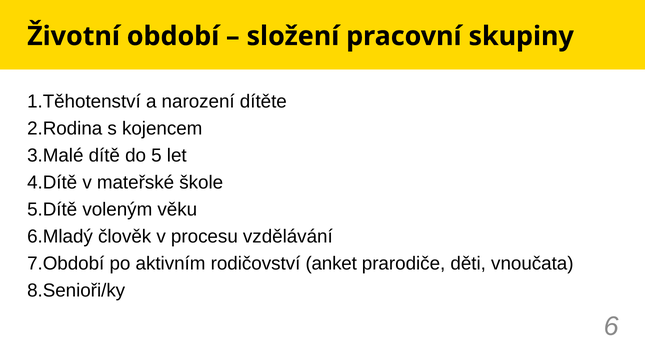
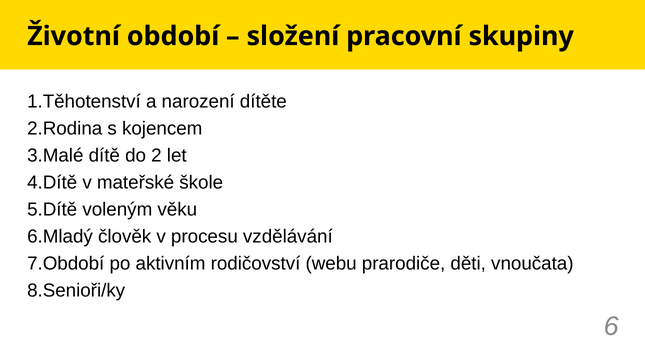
5: 5 -> 2
anket: anket -> webu
